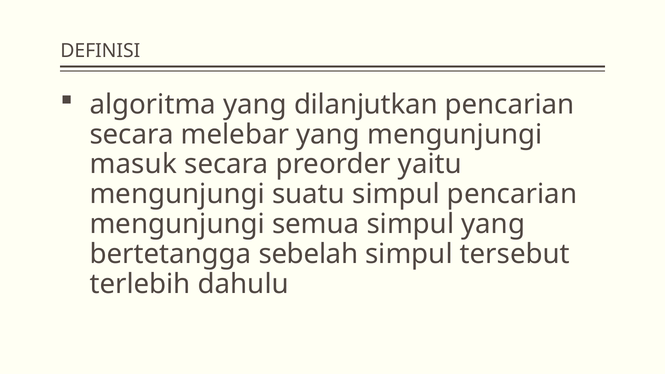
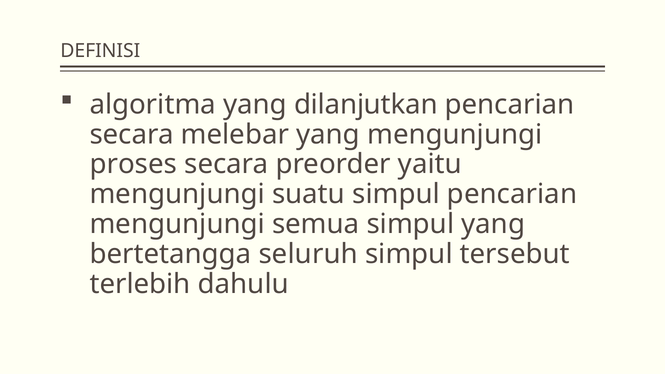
masuk: masuk -> proses
sebelah: sebelah -> seluruh
